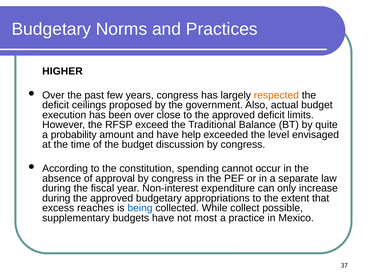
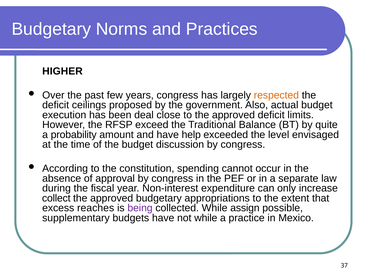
been over: over -> deal
during at (56, 198): during -> collect
being colour: blue -> purple
collect: collect -> assign
not most: most -> while
